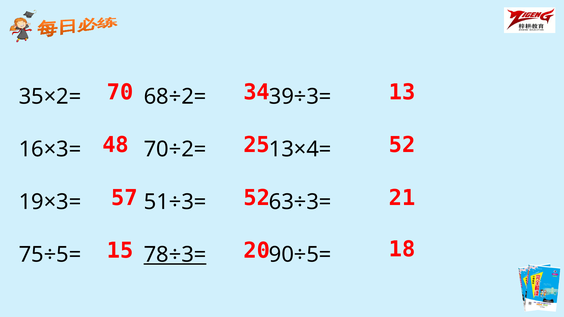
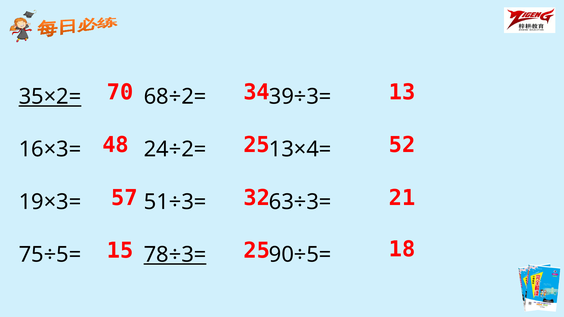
35×2= underline: none -> present
70÷2=: 70÷2= -> 24÷2=
57 52: 52 -> 32
15 20: 20 -> 25
